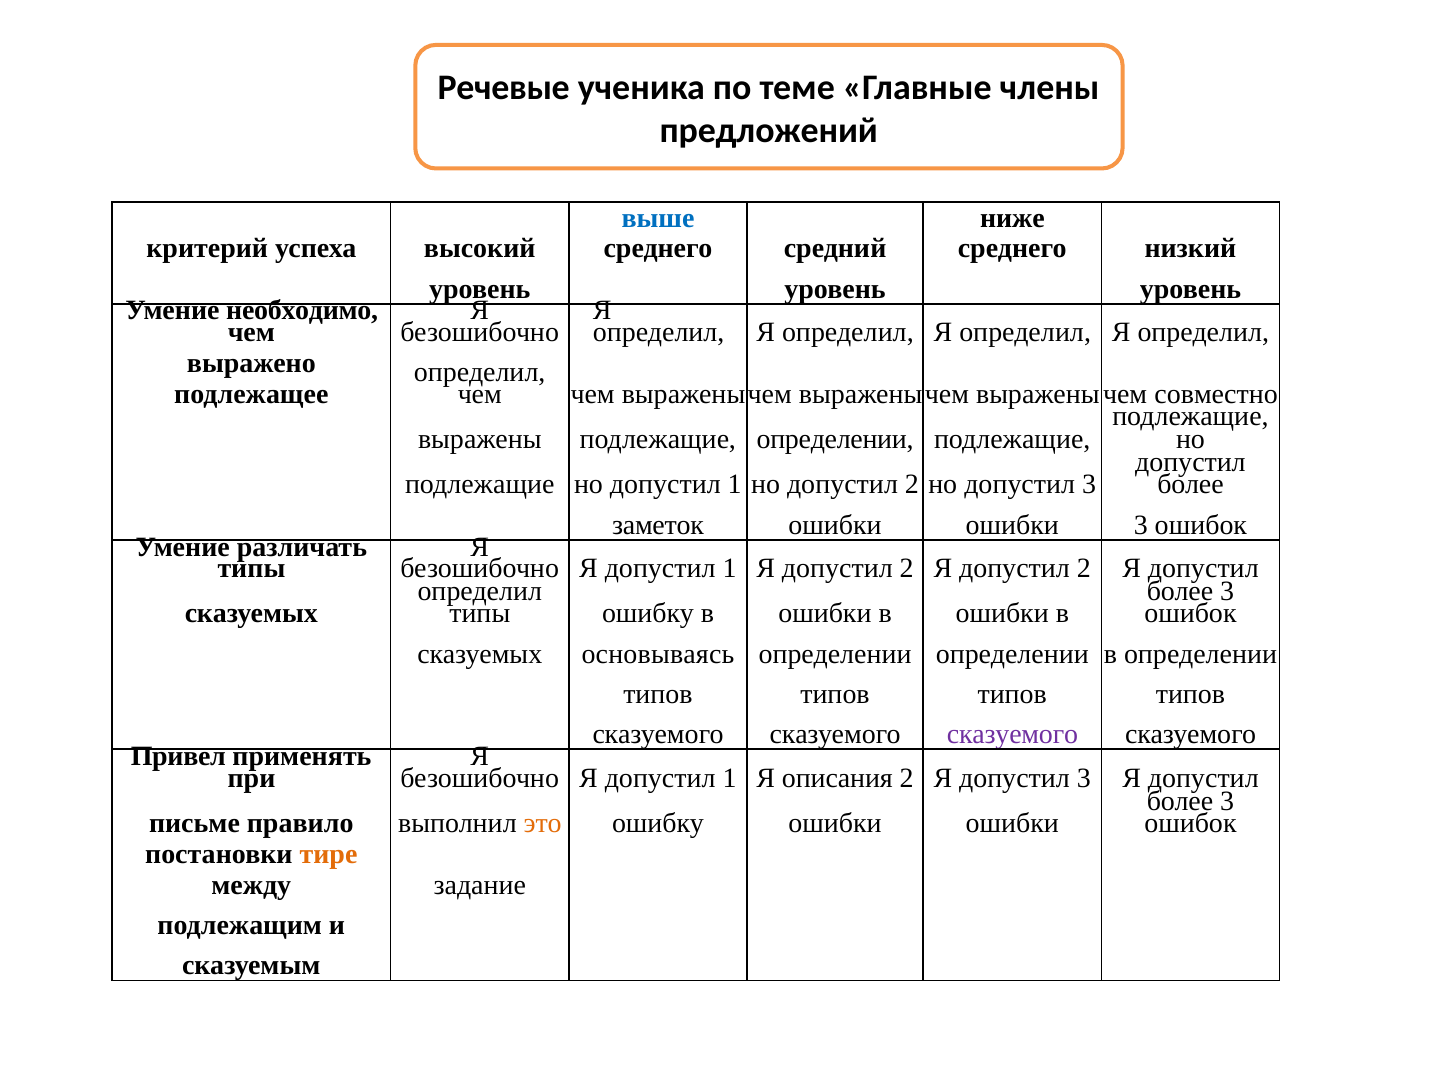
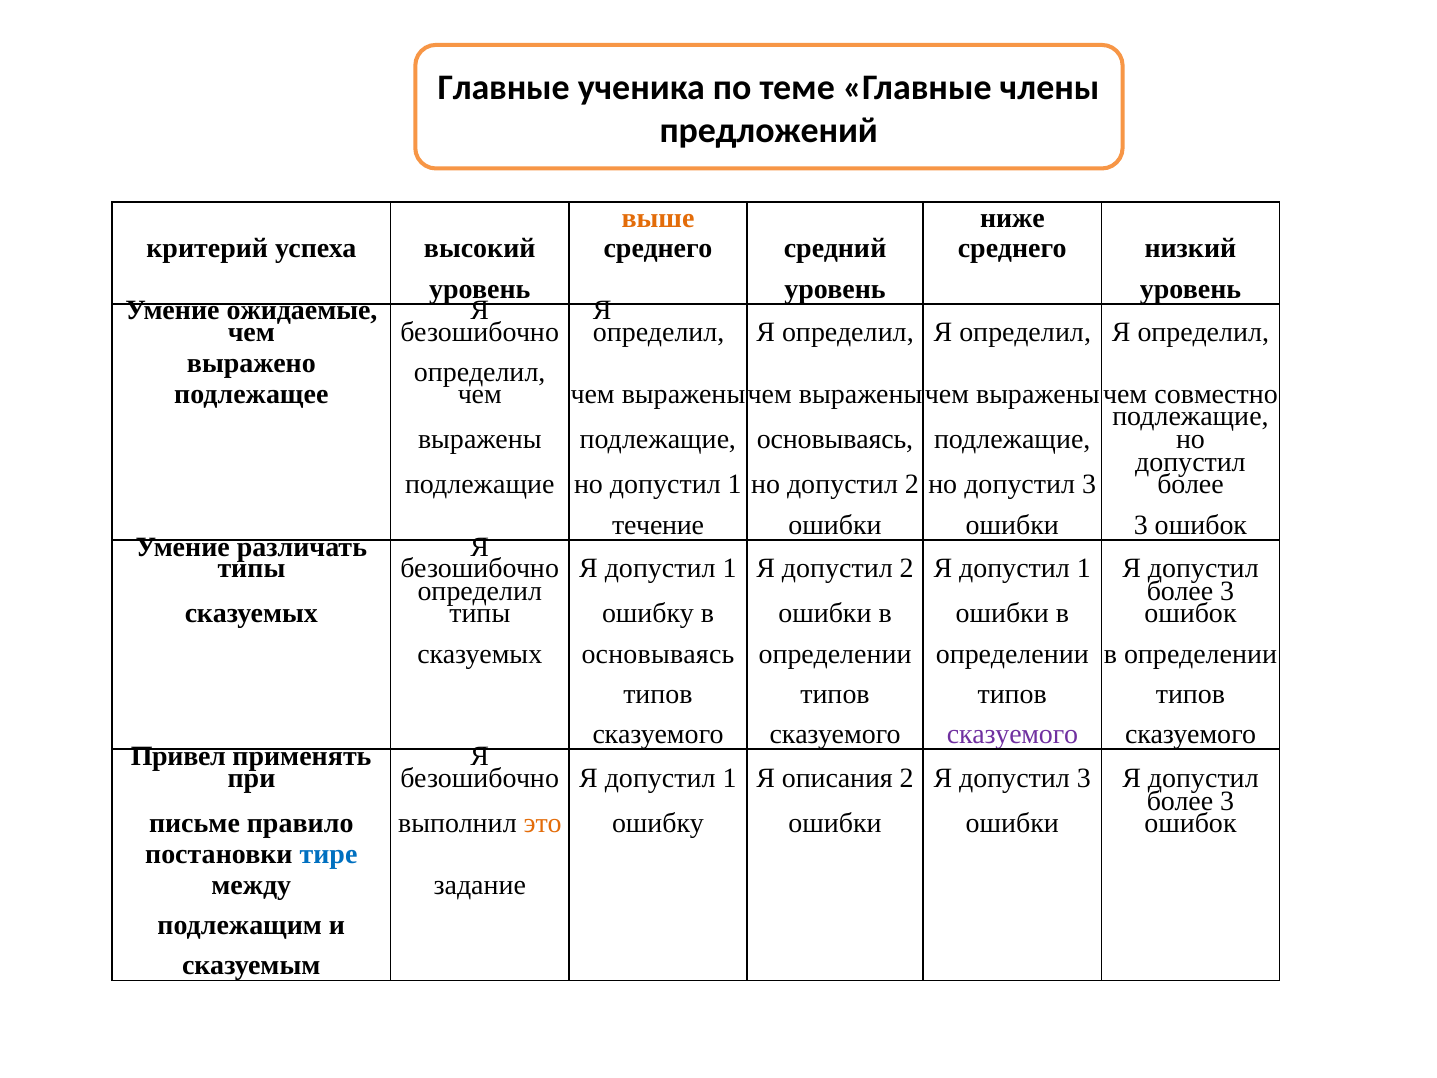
Речевые at (504, 88): Речевые -> Главные
выше colour: blue -> orange
необходимо: необходимо -> ожидаемые
подлежащие определении: определении -> основываясь
заметок: заметок -> течение
2 Я допустил 2: 2 -> 1
тире colour: orange -> blue
